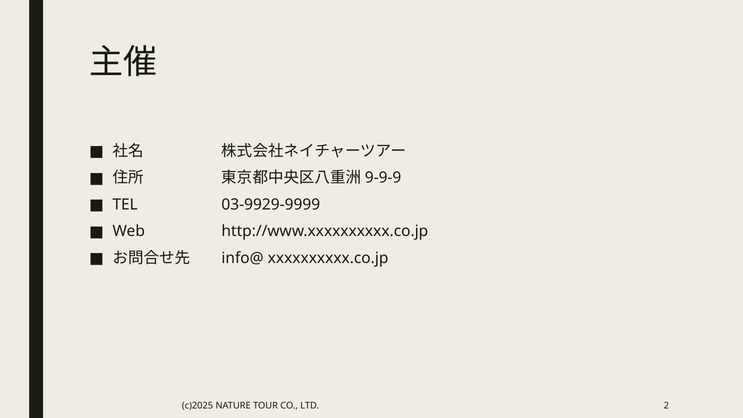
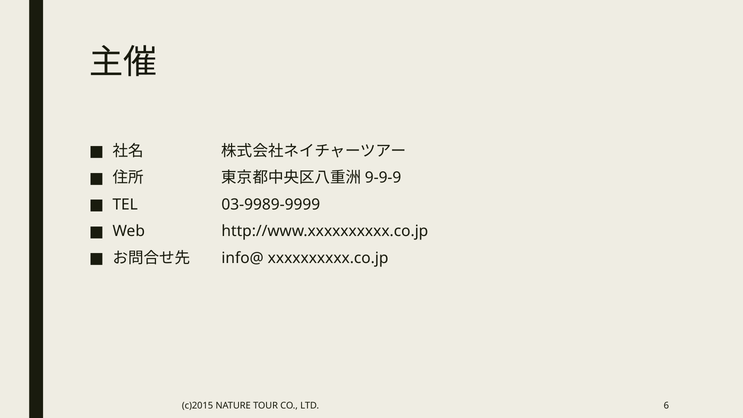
03-9929-9999: 03-9929-9999 -> 03-9989-9999
c)2025: c)2025 -> c)2015
2: 2 -> 6
